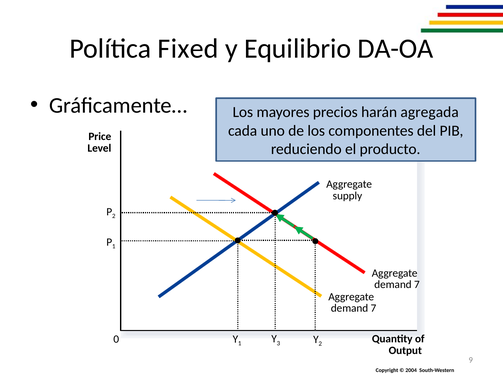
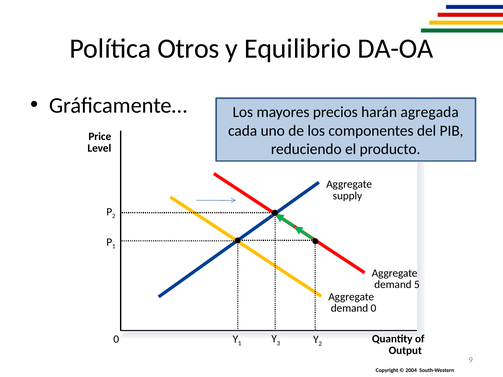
Fixed: Fixed -> Otros
7 at (417, 285): 7 -> 5
7 at (373, 308): 7 -> 0
